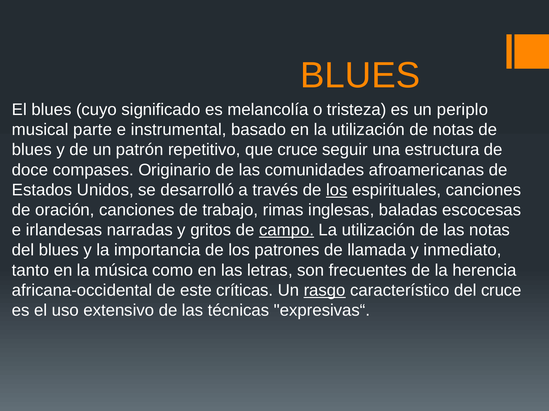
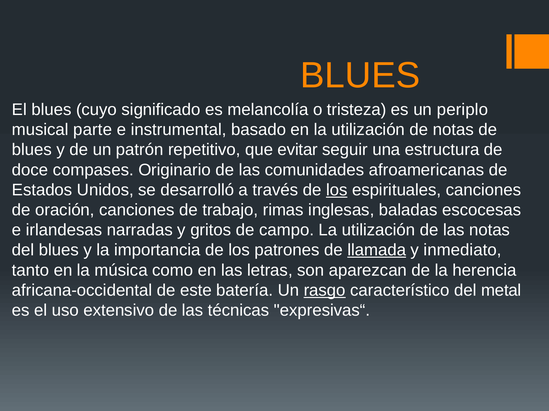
que cruce: cruce -> evitar
campo underline: present -> none
llamada underline: none -> present
frecuentes: frecuentes -> aparezcan
críticas: críticas -> batería
del cruce: cruce -> metal
